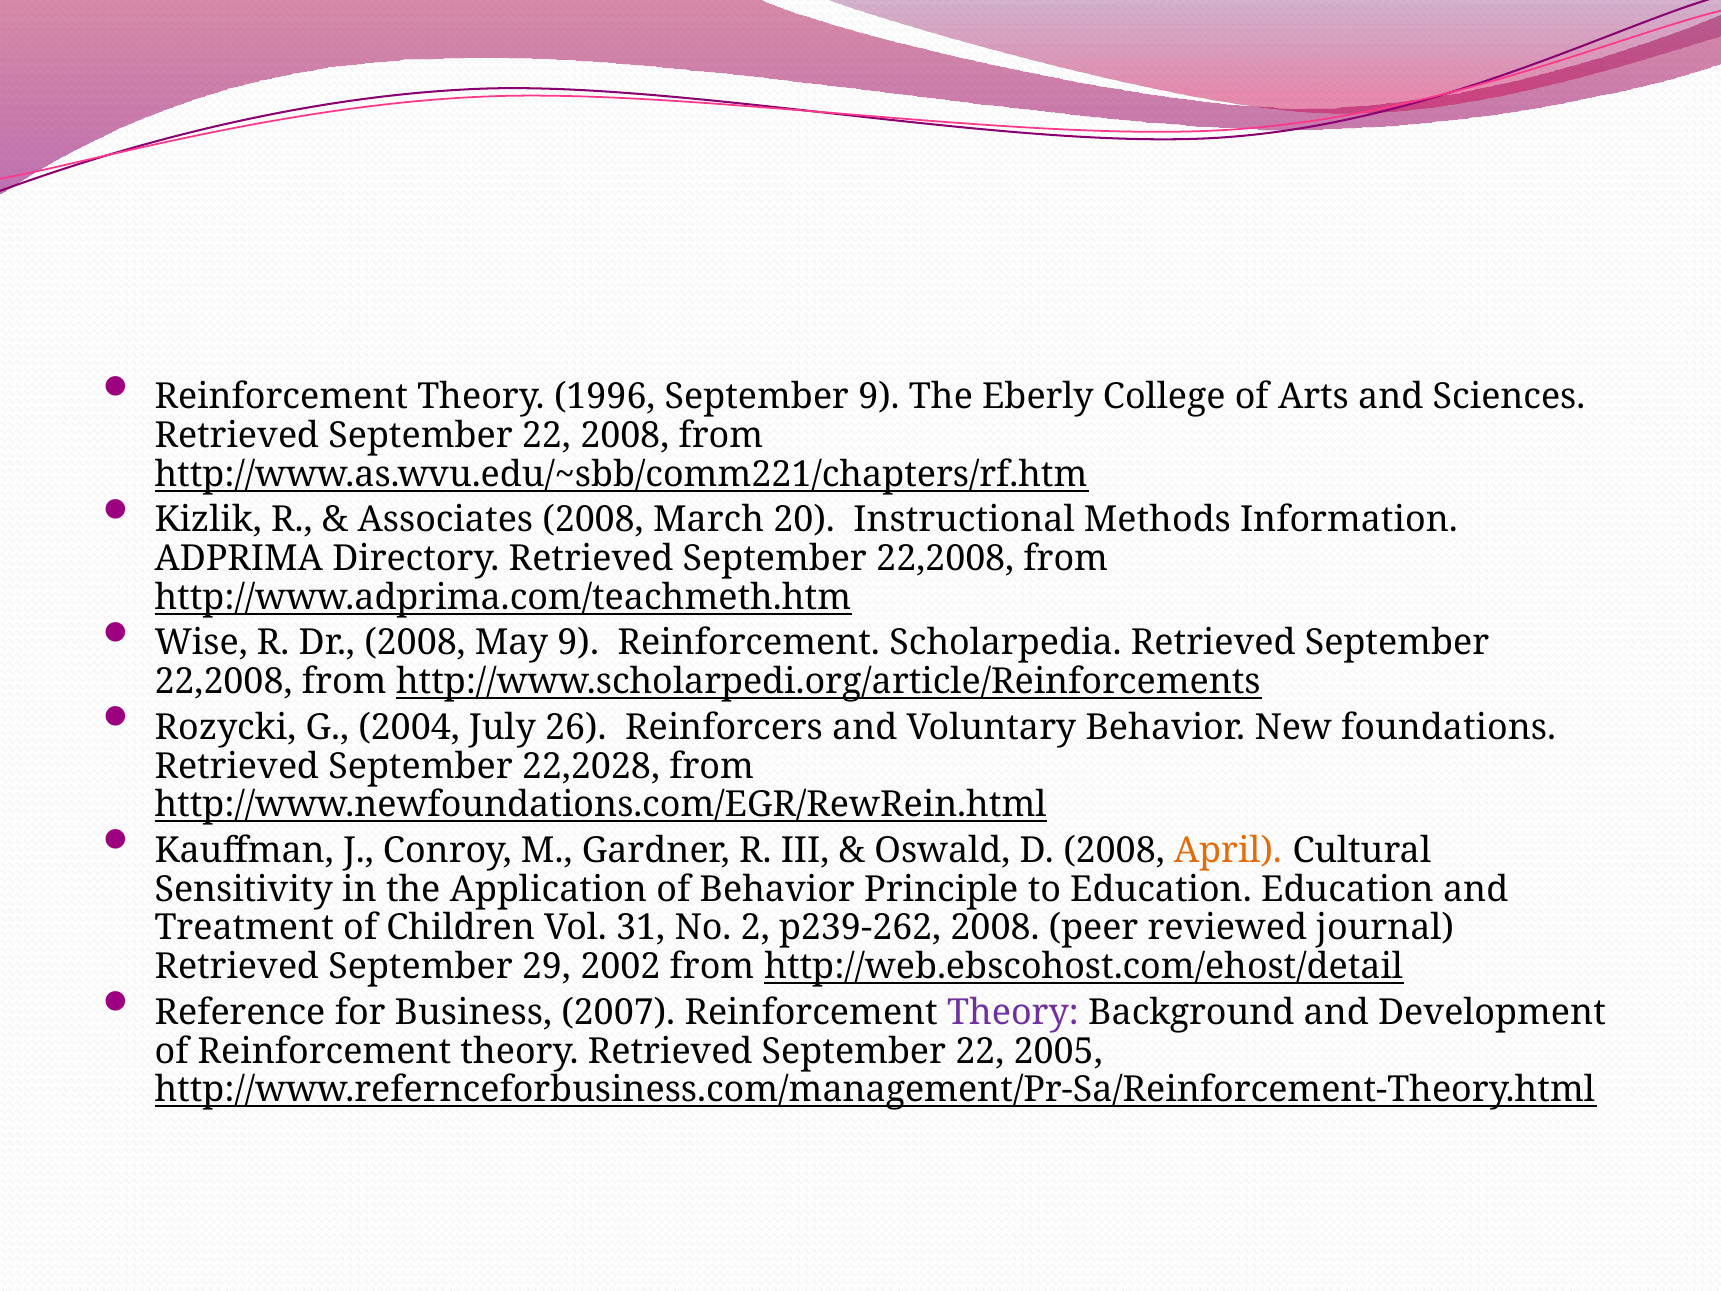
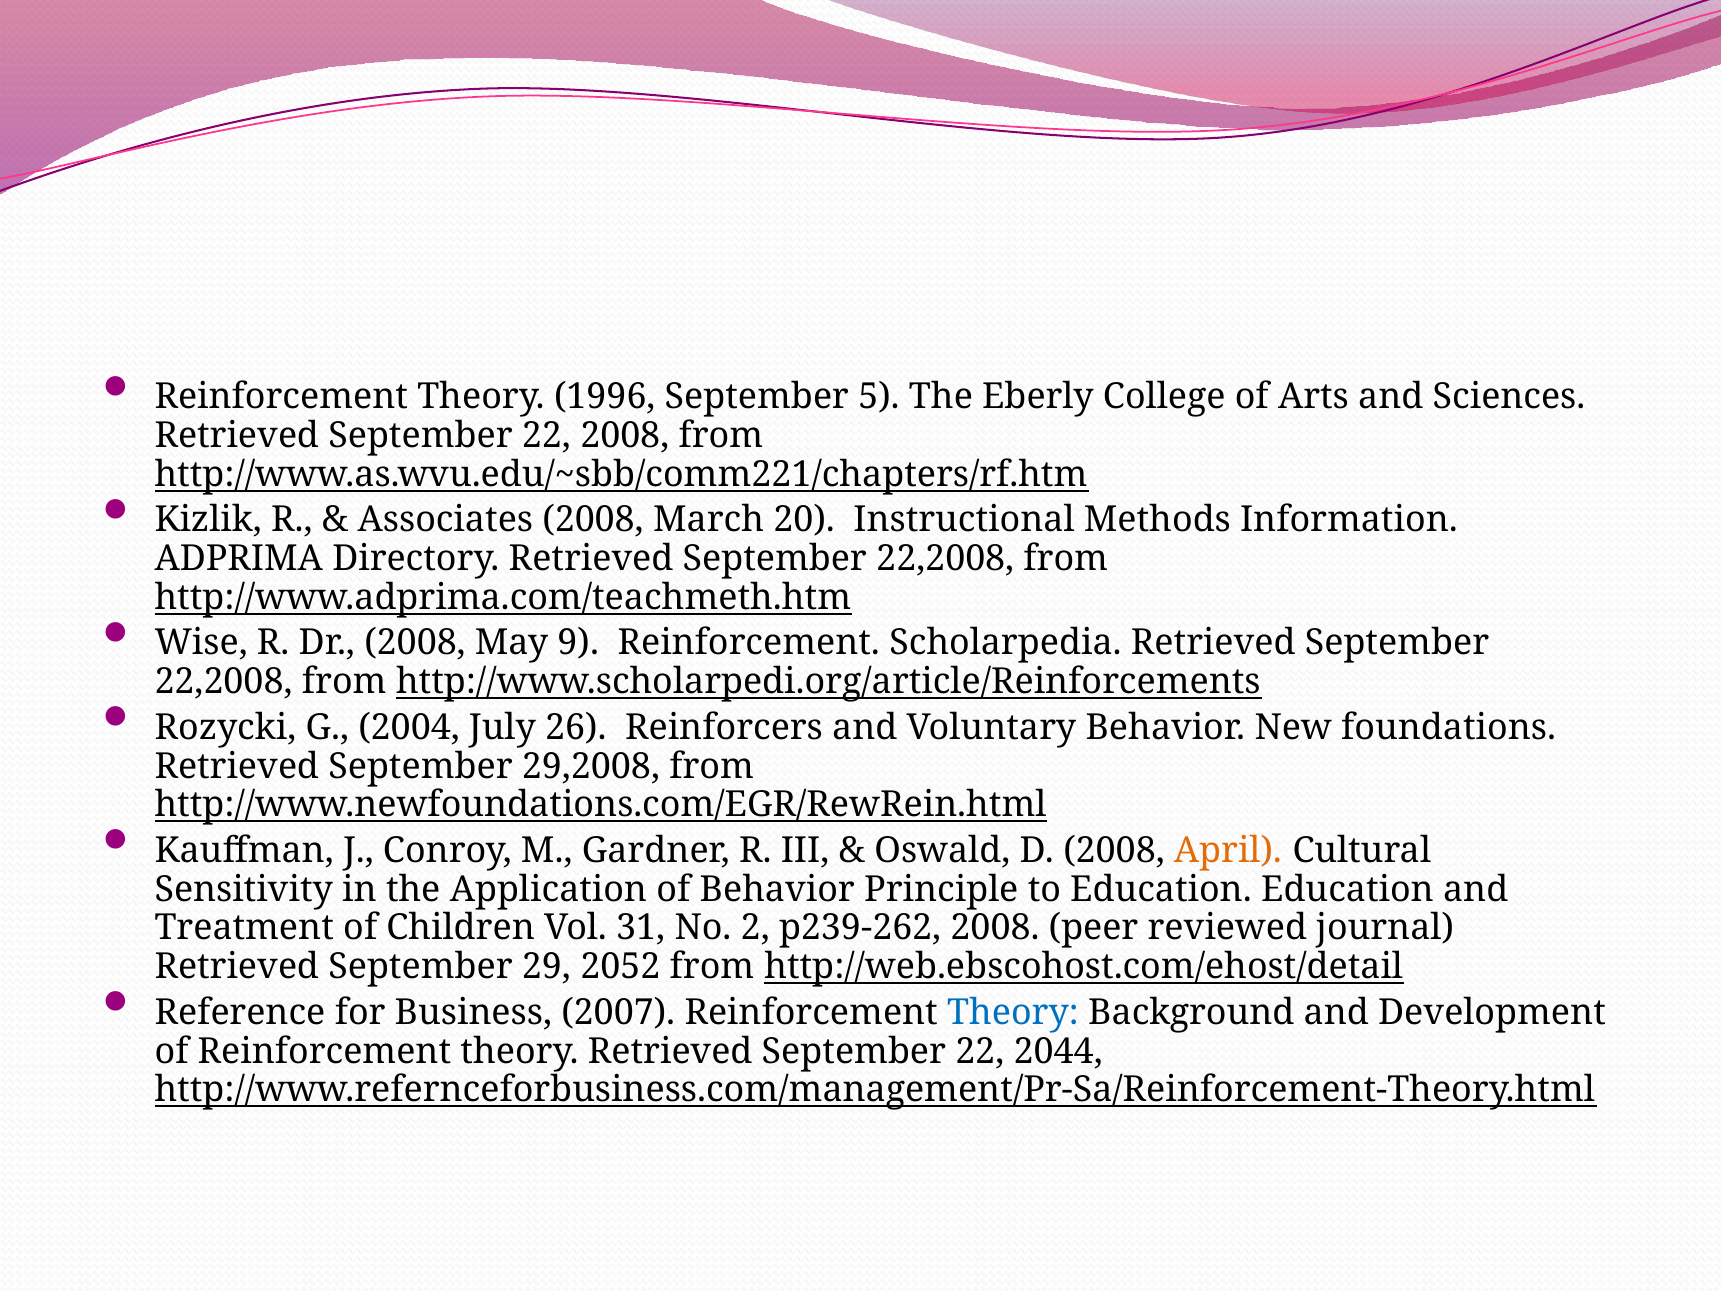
September 9: 9 -> 5
22,2028: 22,2028 -> 29,2008
2002: 2002 -> 2052
Theory at (1013, 1012) colour: purple -> blue
2005: 2005 -> 2044
